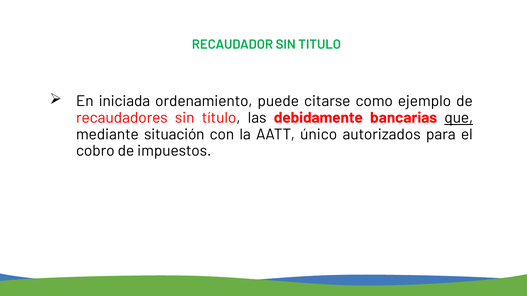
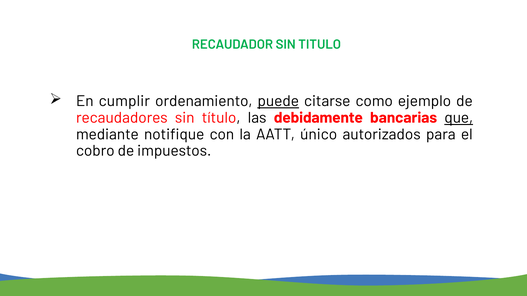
iniciada: iniciada -> cumplir
puede underline: none -> present
situación: situación -> notifique
